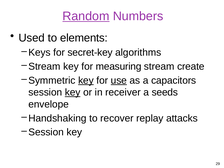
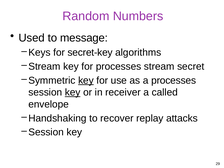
Random underline: present -> none
elements: elements -> message
for measuring: measuring -> processes
create: create -> secret
use underline: present -> none
a capacitors: capacitors -> processes
seeds: seeds -> called
